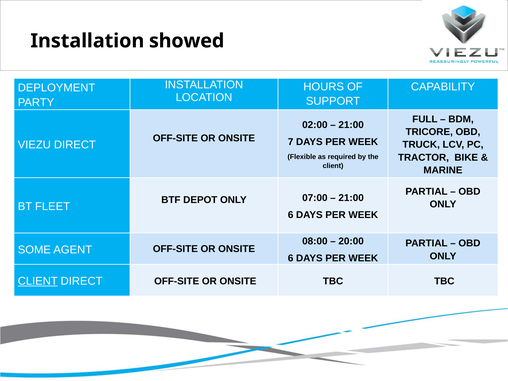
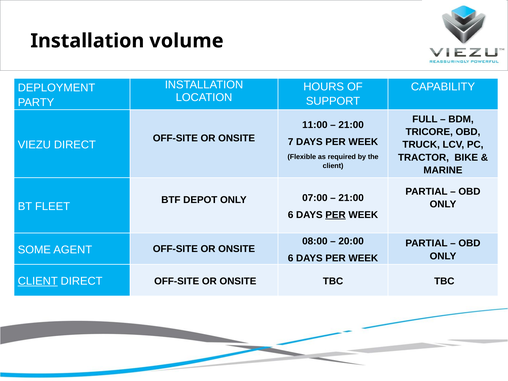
showed: showed -> volume
02:00: 02:00 -> 11:00
PER at (336, 215) underline: none -> present
